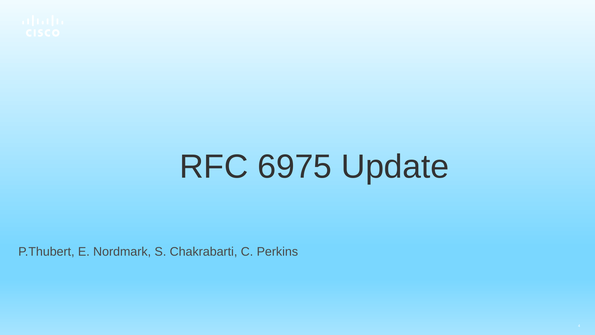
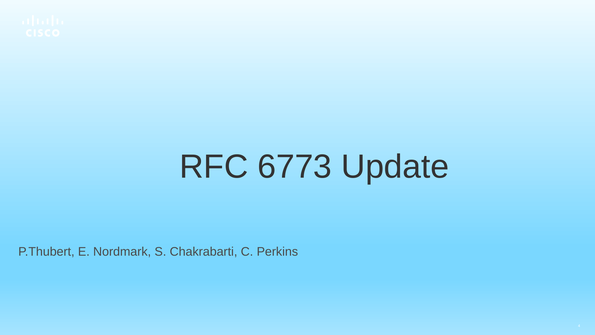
6975: 6975 -> 6773
